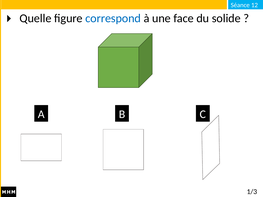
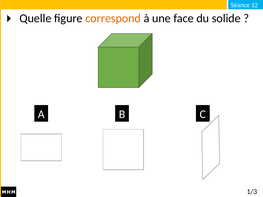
correspond colour: blue -> orange
